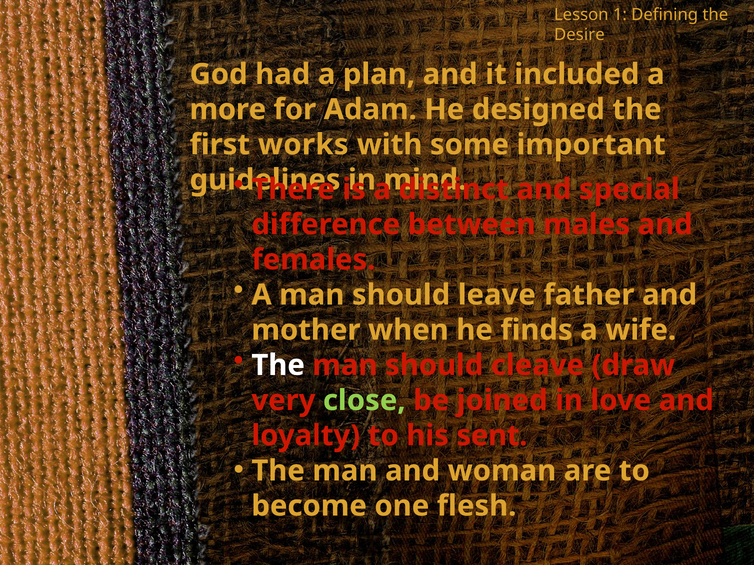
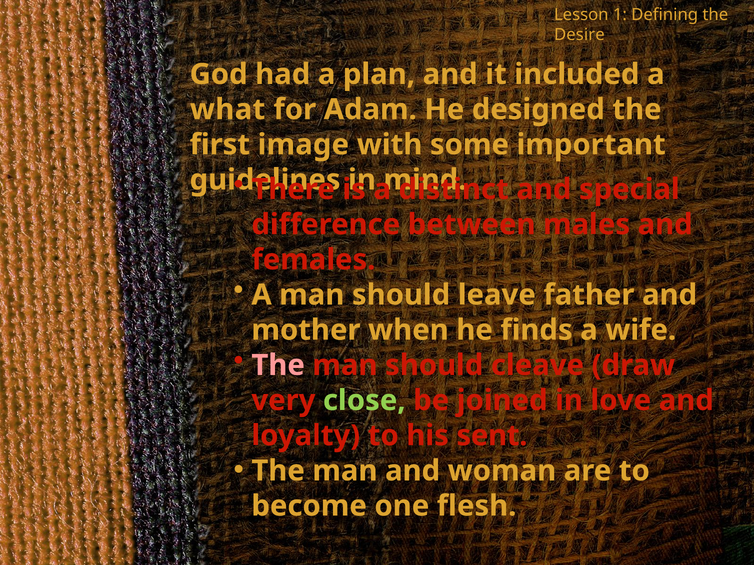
more: more -> what
works: works -> image
The at (278, 366) colour: white -> pink
